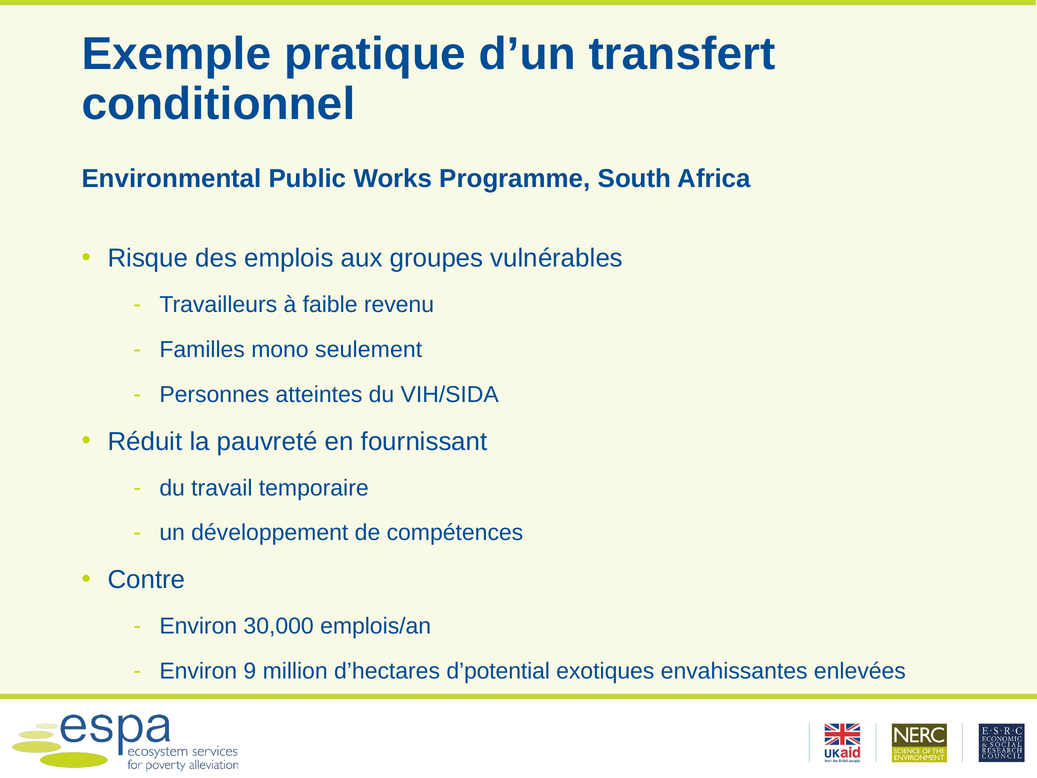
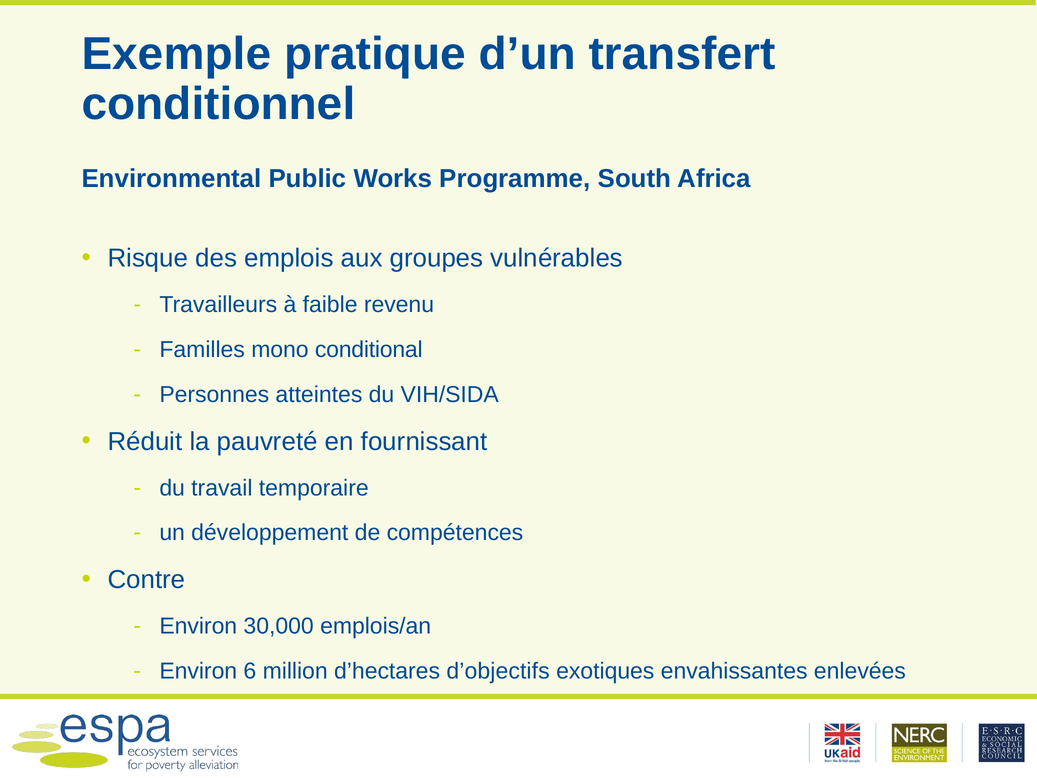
seulement: seulement -> conditional
9: 9 -> 6
d’potential: d’potential -> d’objectifs
